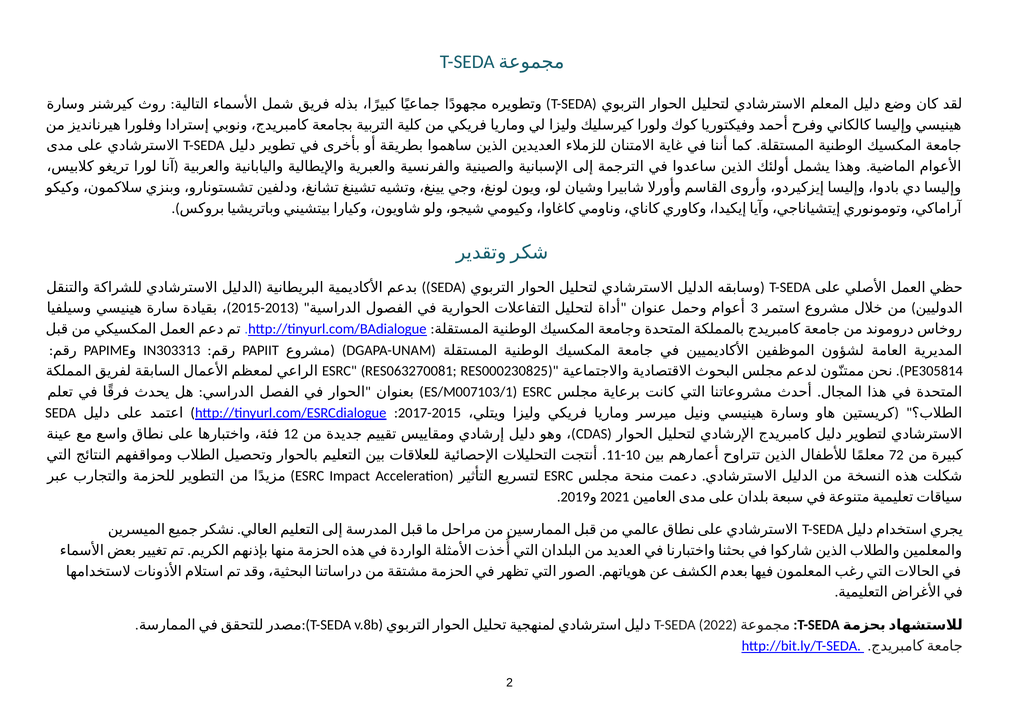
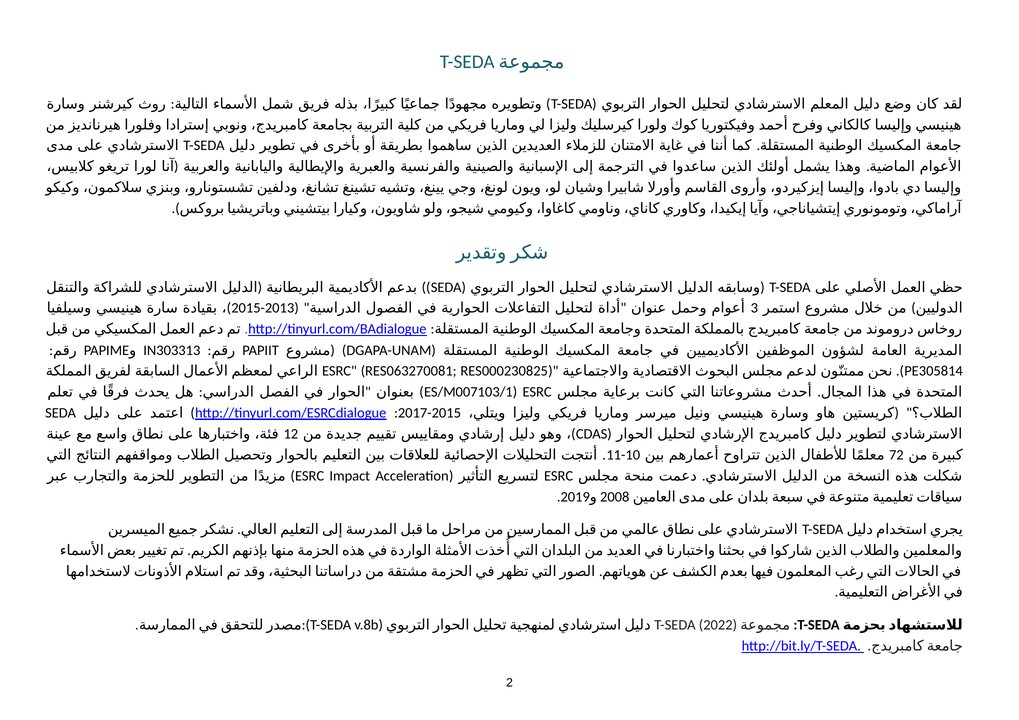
2021: 2021 -> 2008
